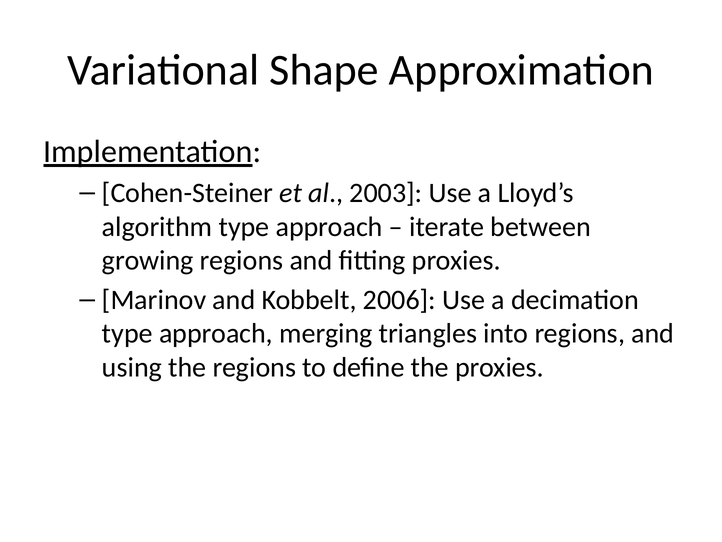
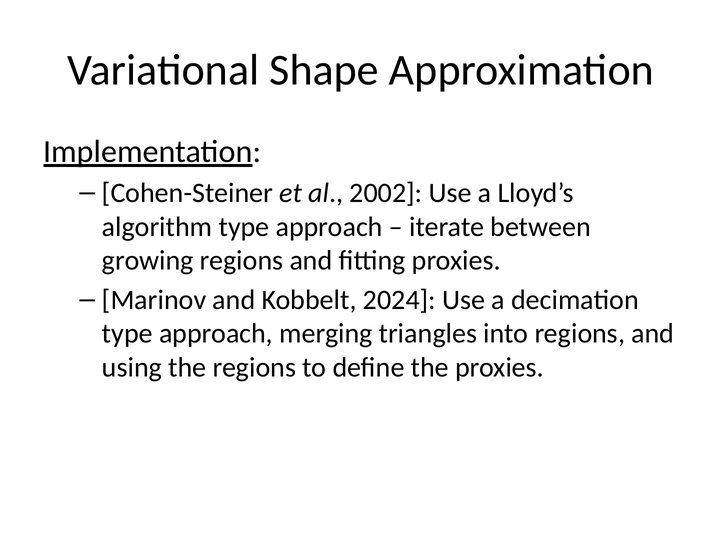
2003: 2003 -> 2002
2006: 2006 -> 2024
